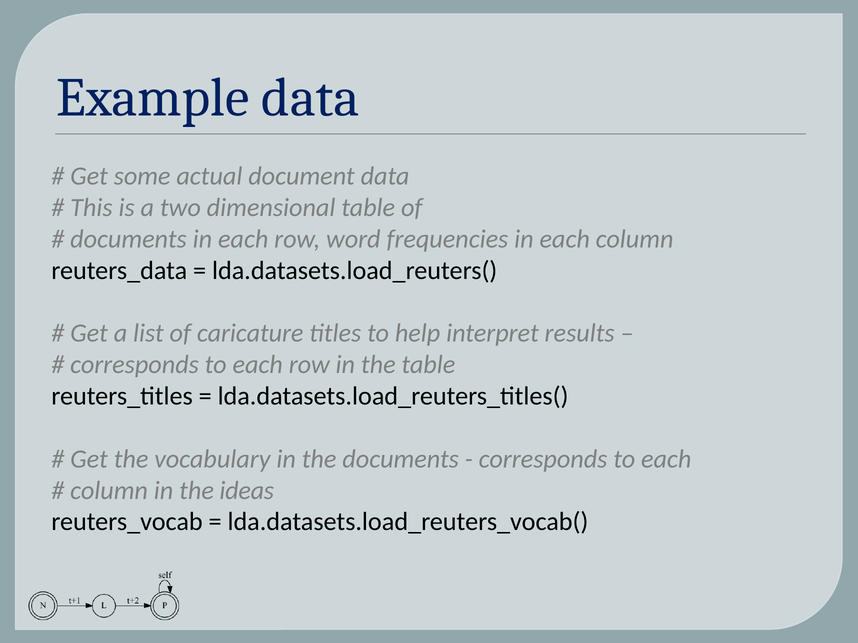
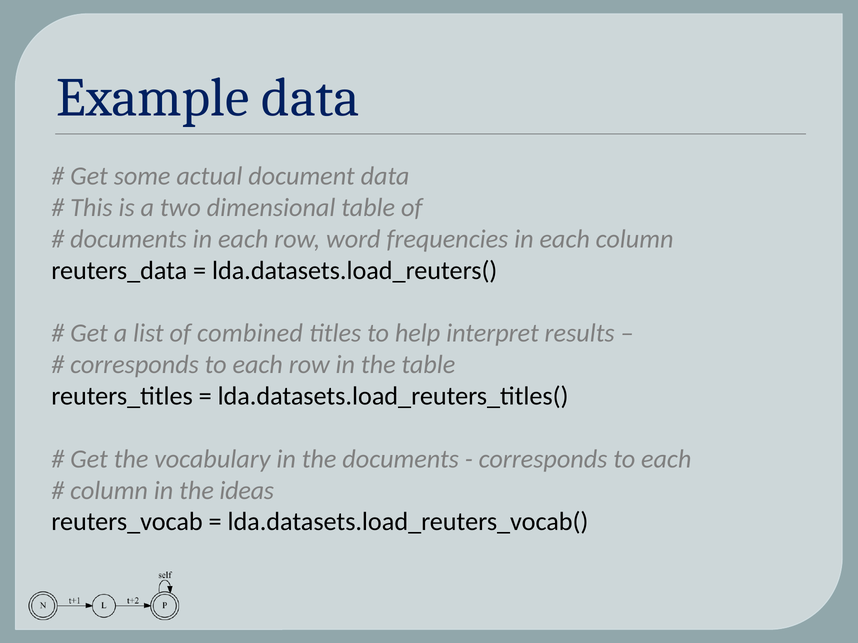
caricature: caricature -> combined
